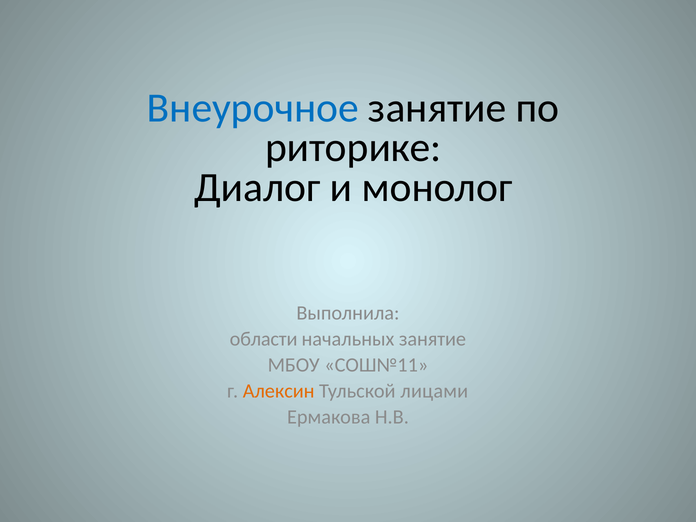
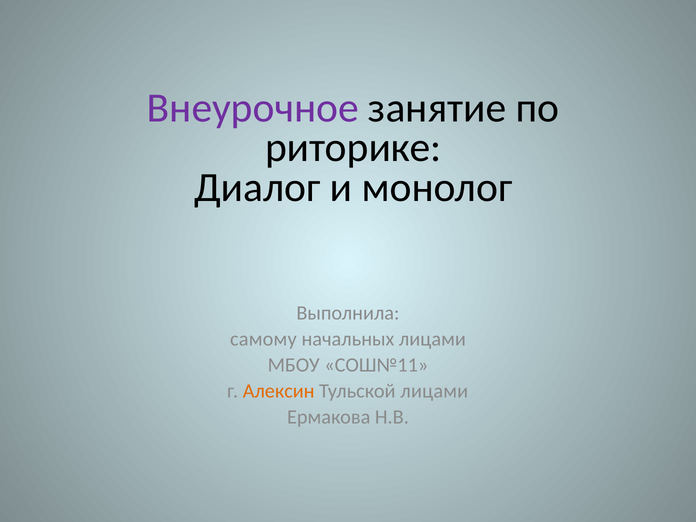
Внеурочное colour: blue -> purple
области: области -> самому
начальных занятие: занятие -> лицами
